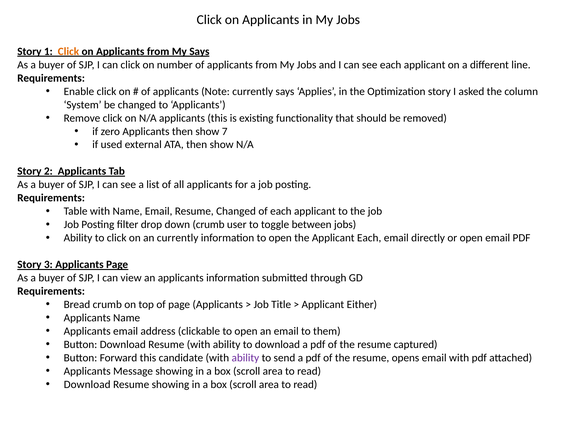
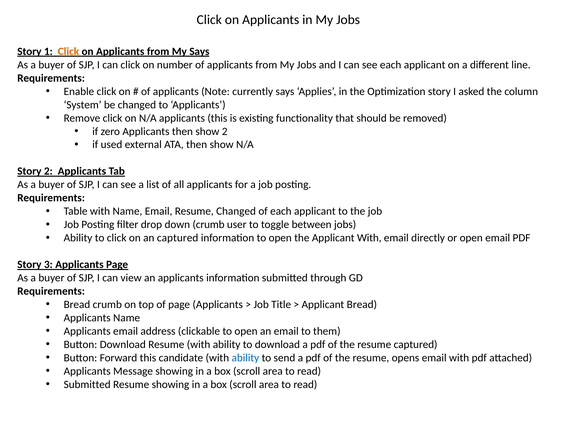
show 7: 7 -> 2
an currently: currently -> captured
Applicant Each: Each -> With
Applicant Either: Either -> Bread
ability at (245, 358) colour: purple -> blue
Download at (87, 385): Download -> Submitted
